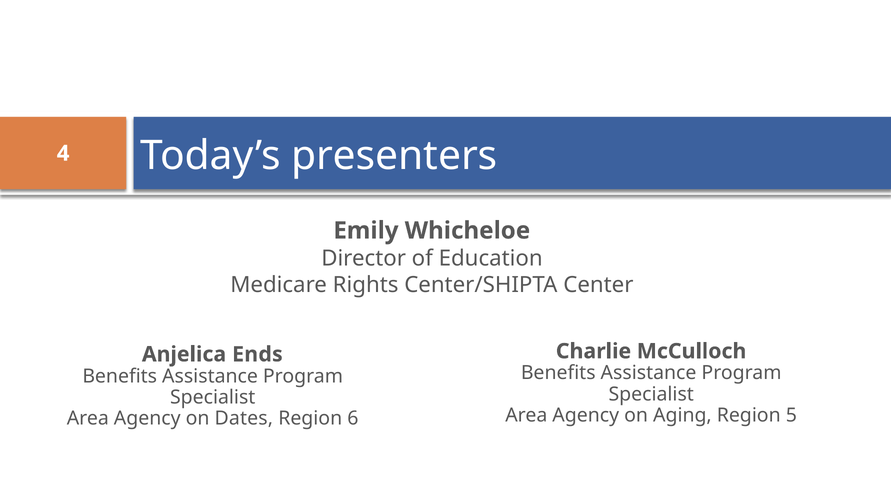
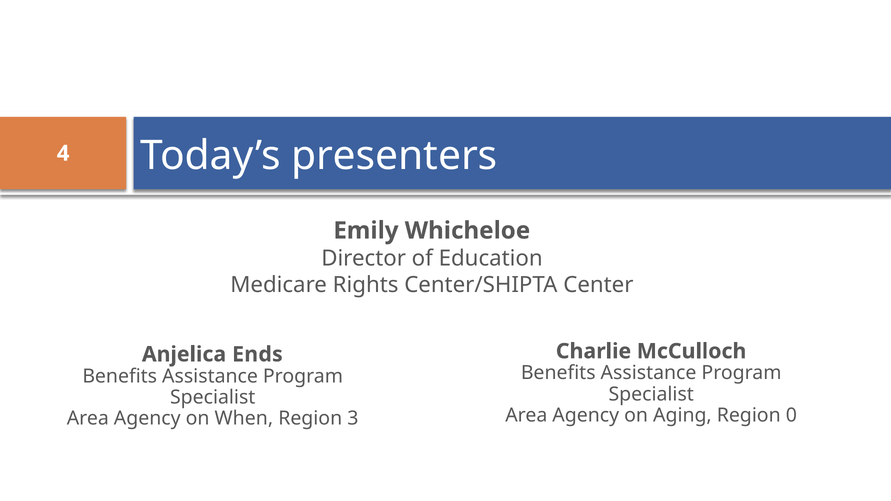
5: 5 -> 0
Dates: Dates -> When
6: 6 -> 3
